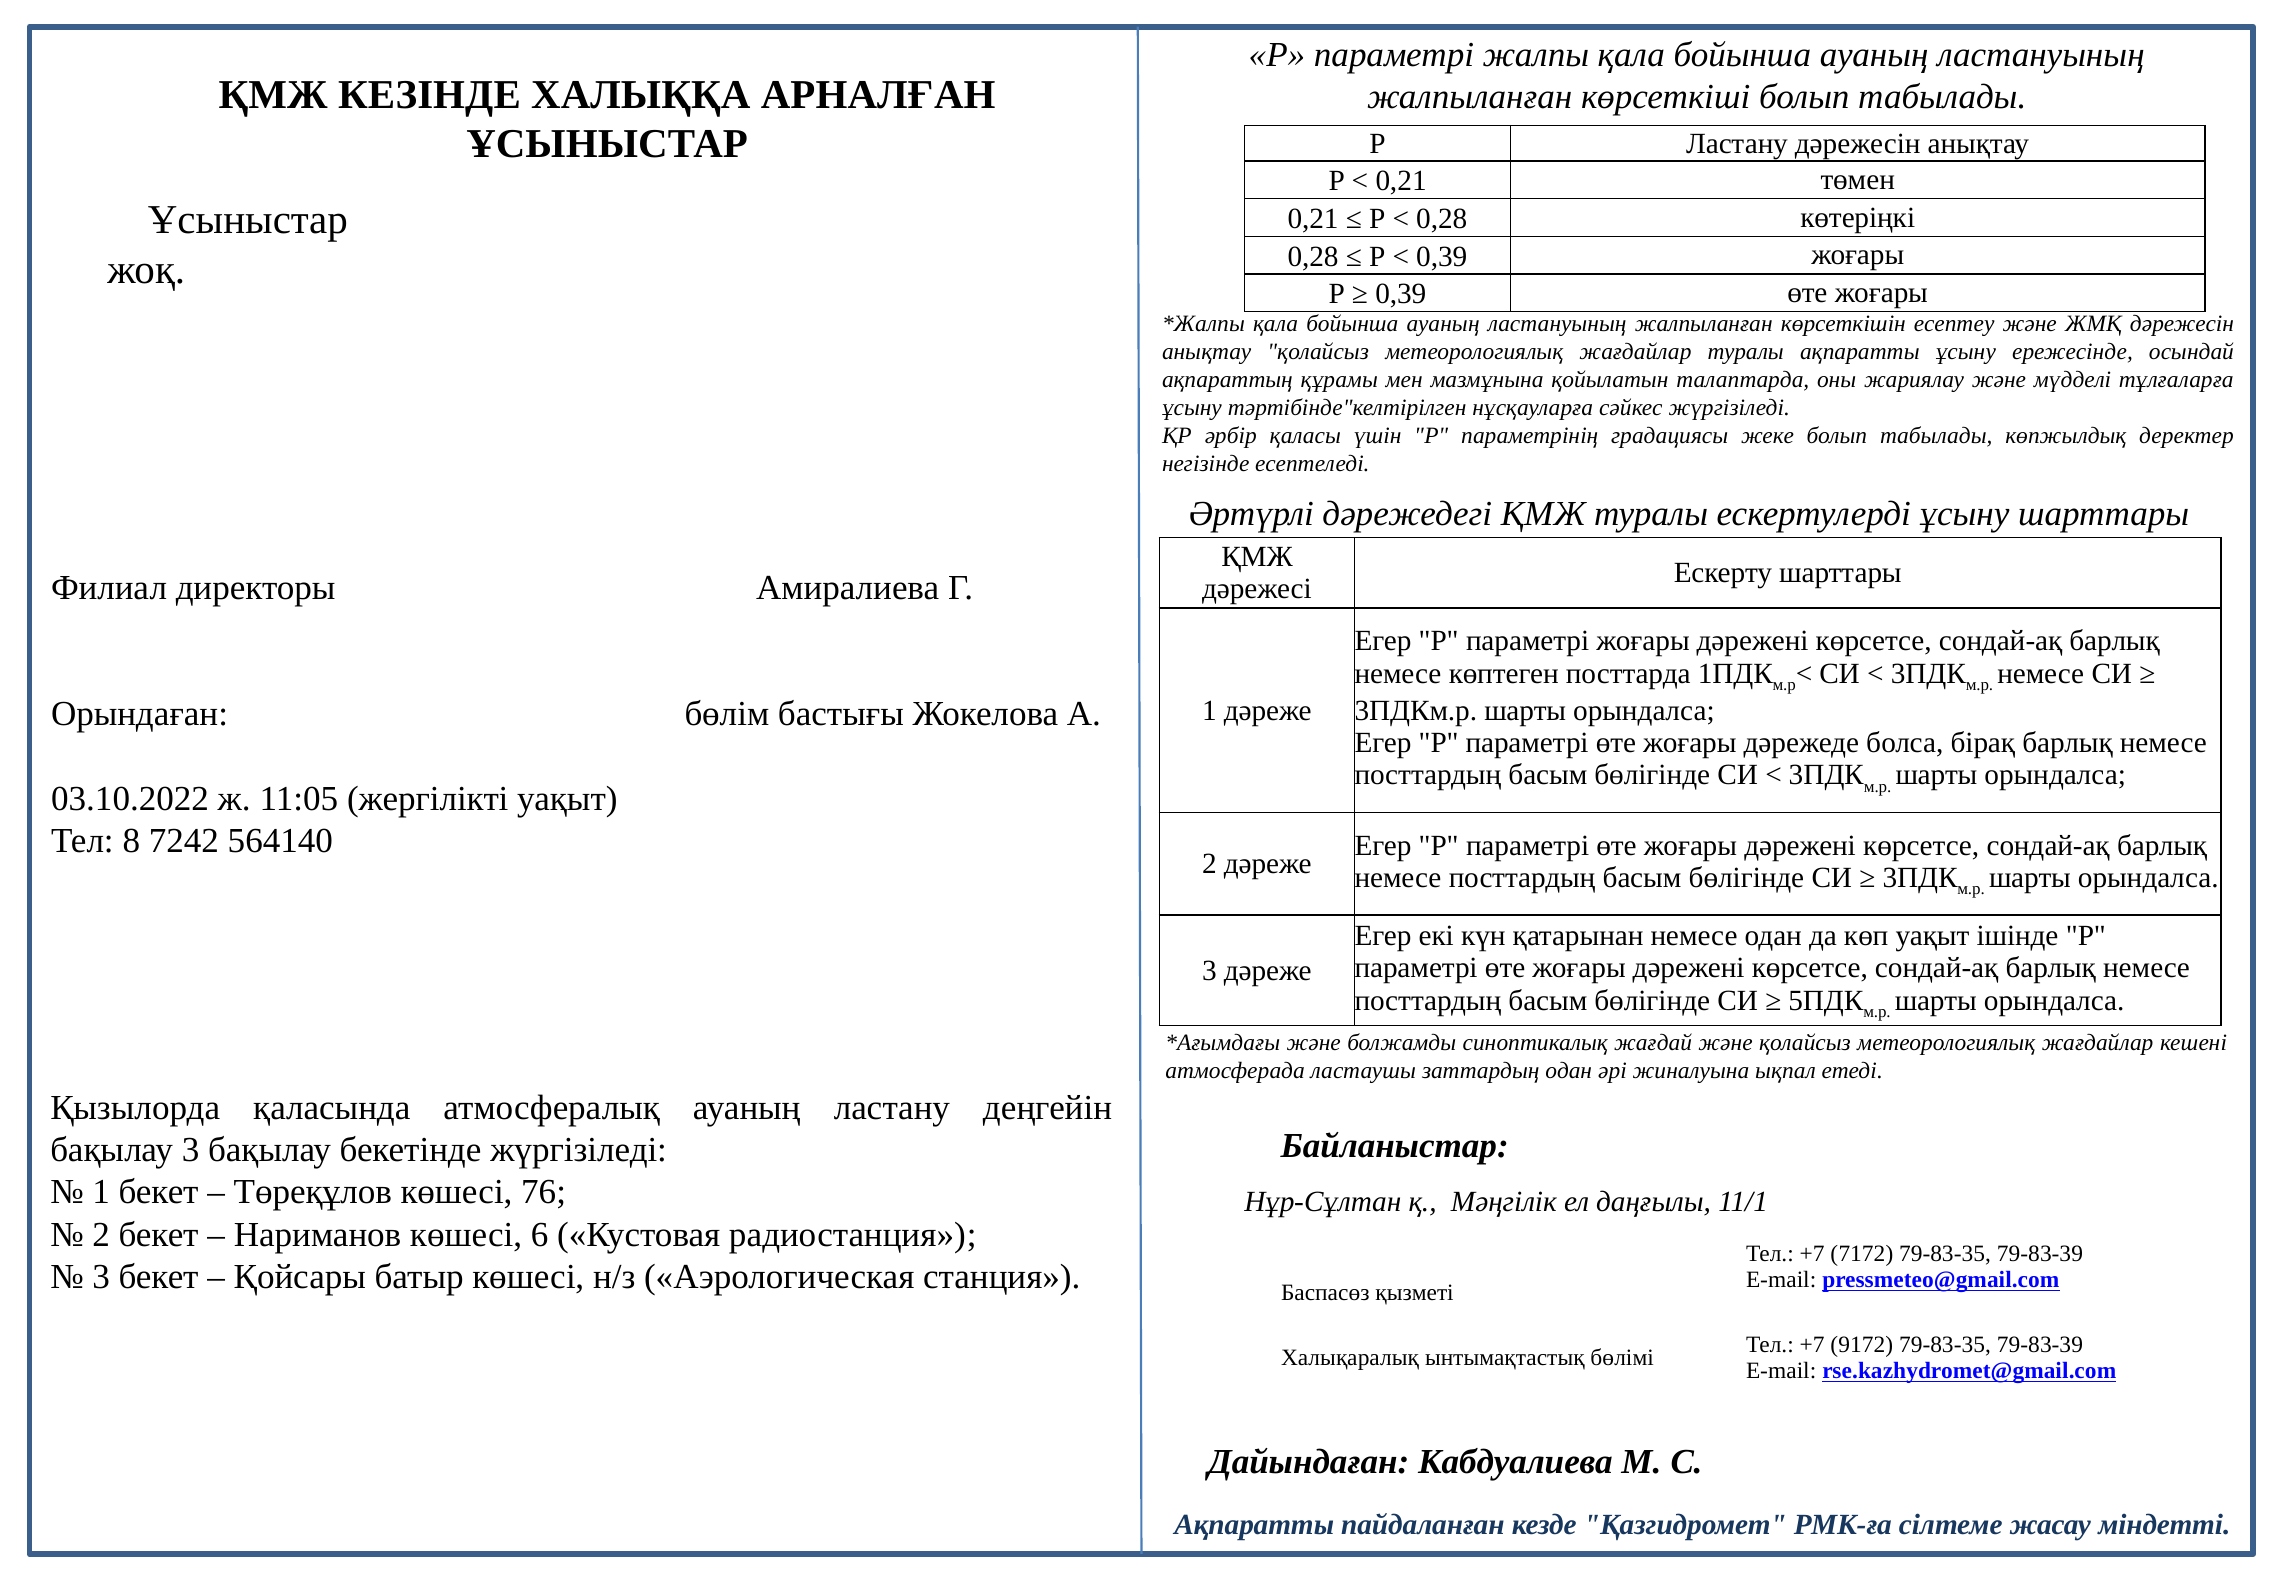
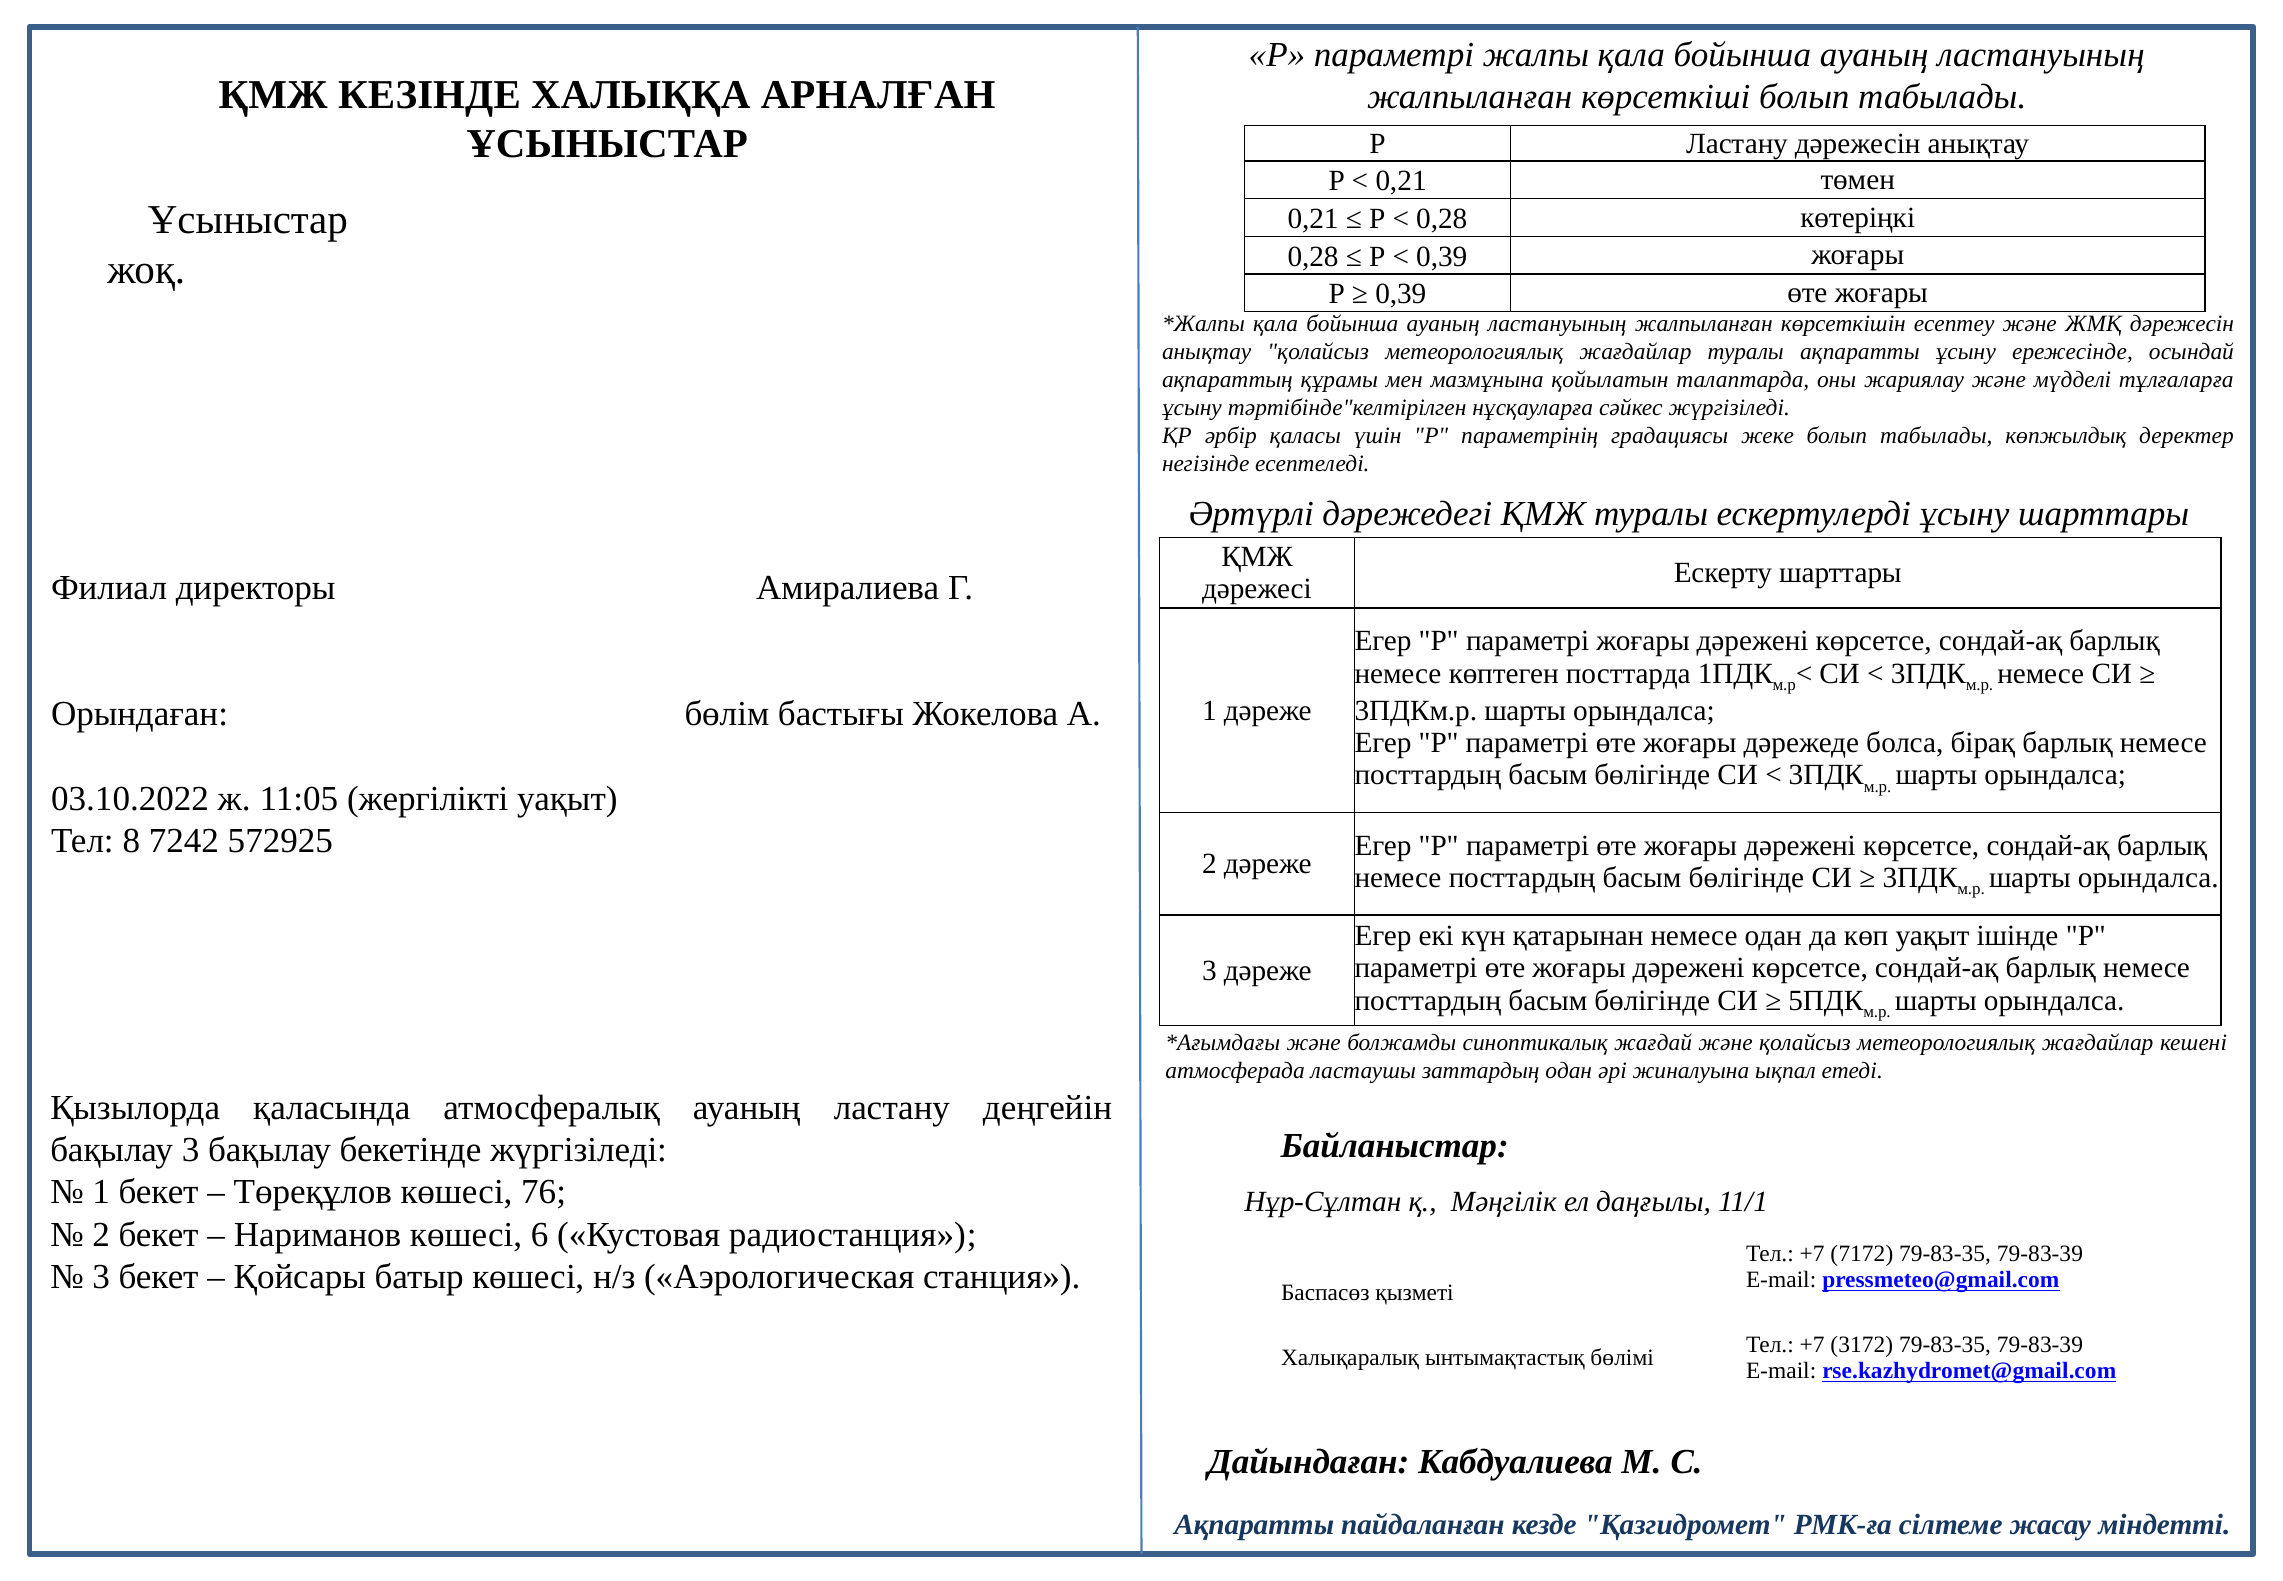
564140: 564140 -> 572925
9172: 9172 -> 3172
